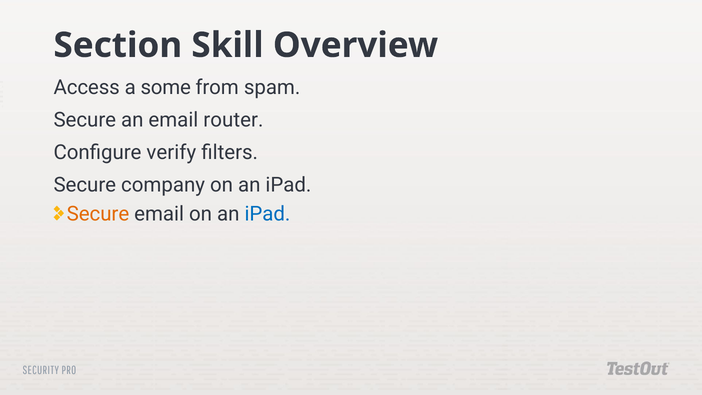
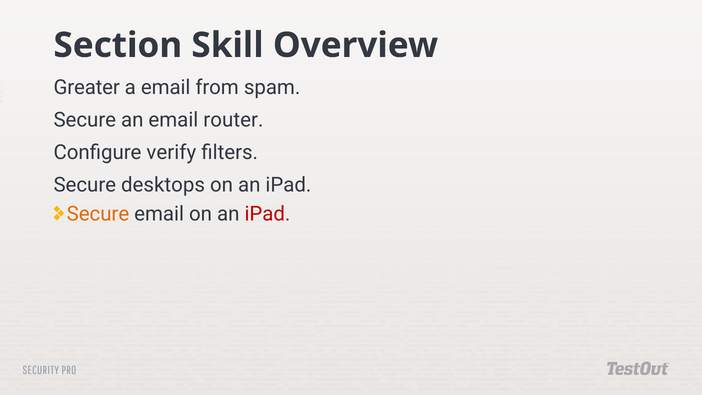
Access: Access -> Greater
a some: some -> email
company: company -> desktops
iPad at (267, 214) colour: blue -> red
